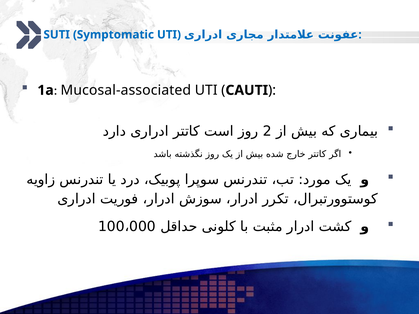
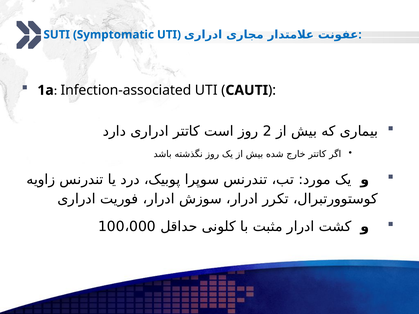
Mucosal-associated: Mucosal-associated -> Infection-associated
